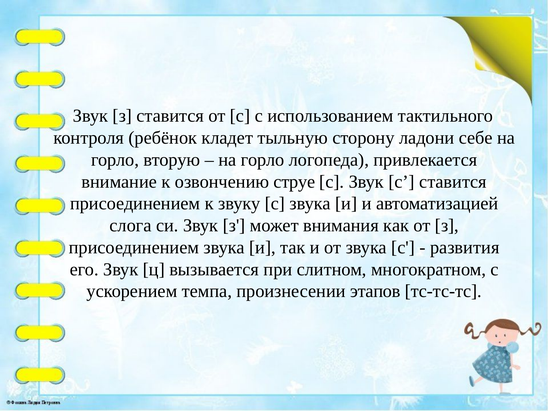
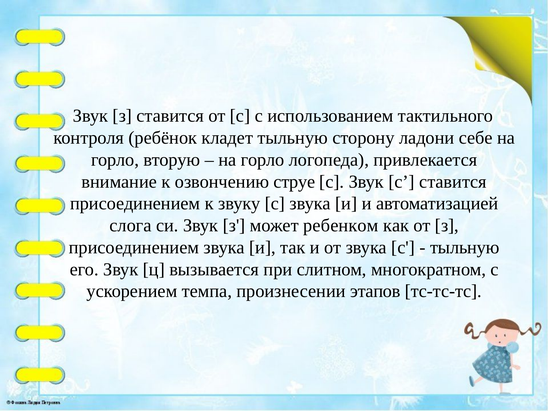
внимания: внимания -> ребенком
развития at (465, 247): развития -> тыльную
